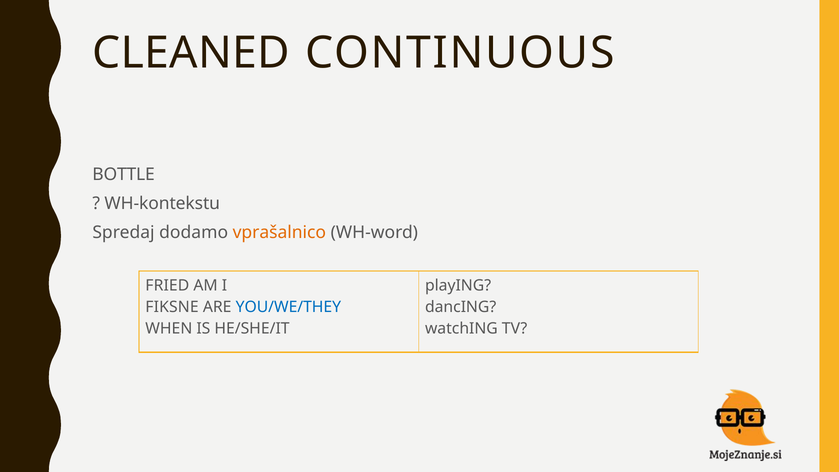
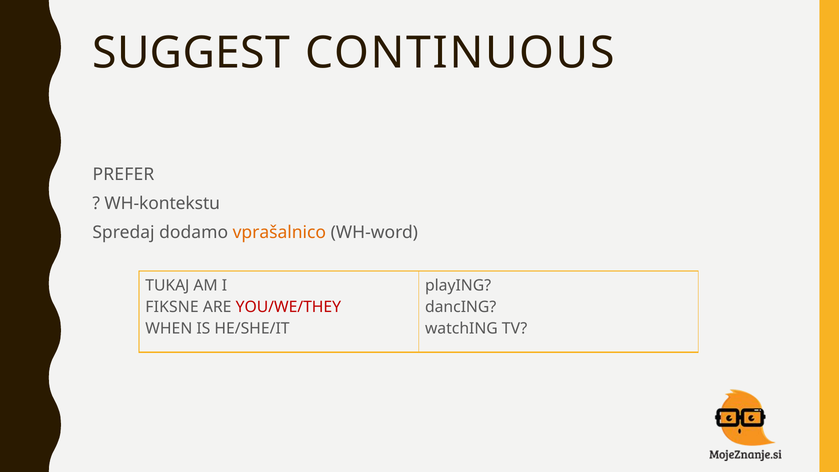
CLEANED: CLEANED -> SUGGEST
BOTTLE: BOTTLE -> PREFER
FRIED: FRIED -> TUKAJ
YOU/WE/THEY colour: blue -> red
